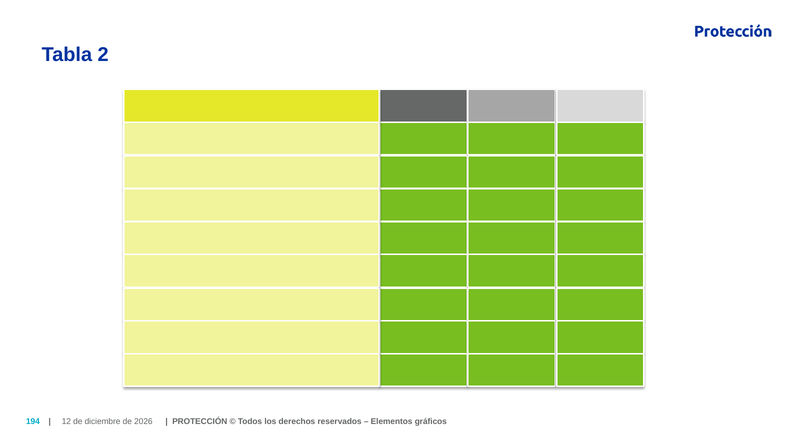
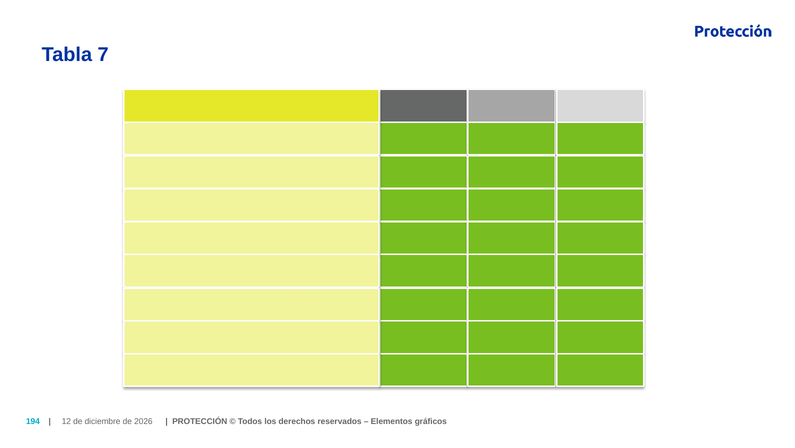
2: 2 -> 7
